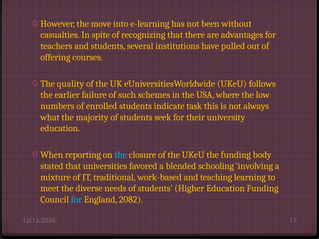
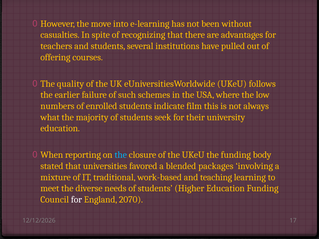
task: task -> film
schooling: schooling -> packages
for at (76, 200) colour: light blue -> white
2082: 2082 -> 2070
